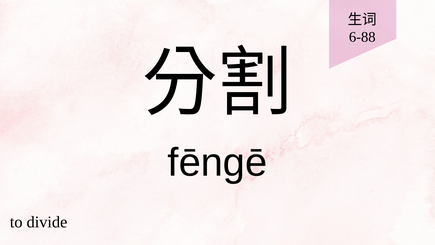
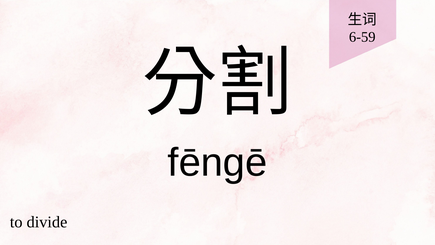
6-88: 6-88 -> 6-59
